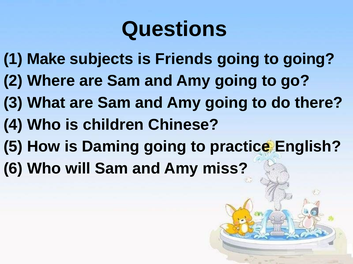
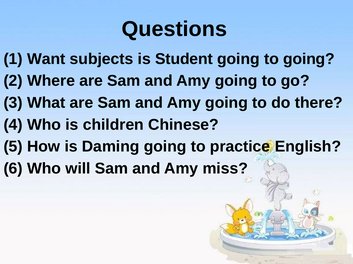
Make: Make -> Want
Friends: Friends -> Student
